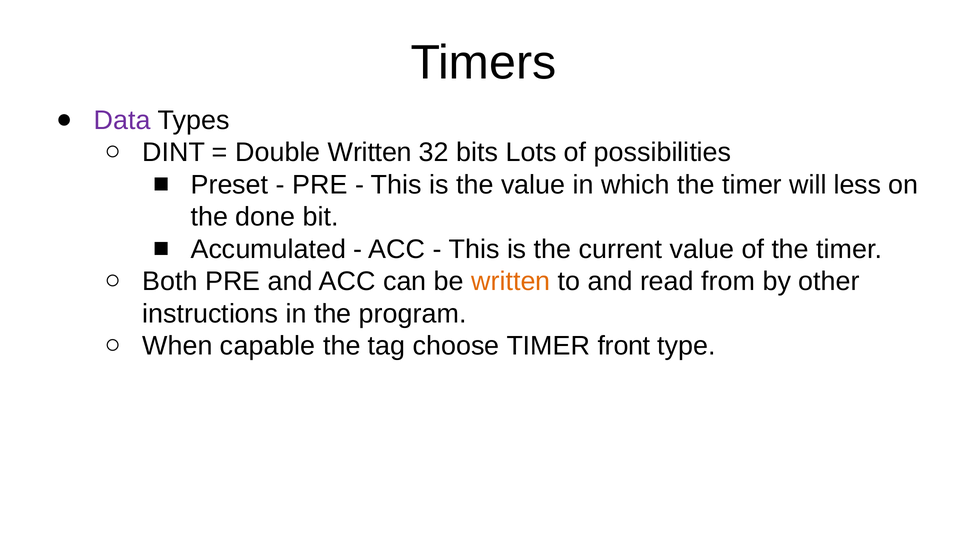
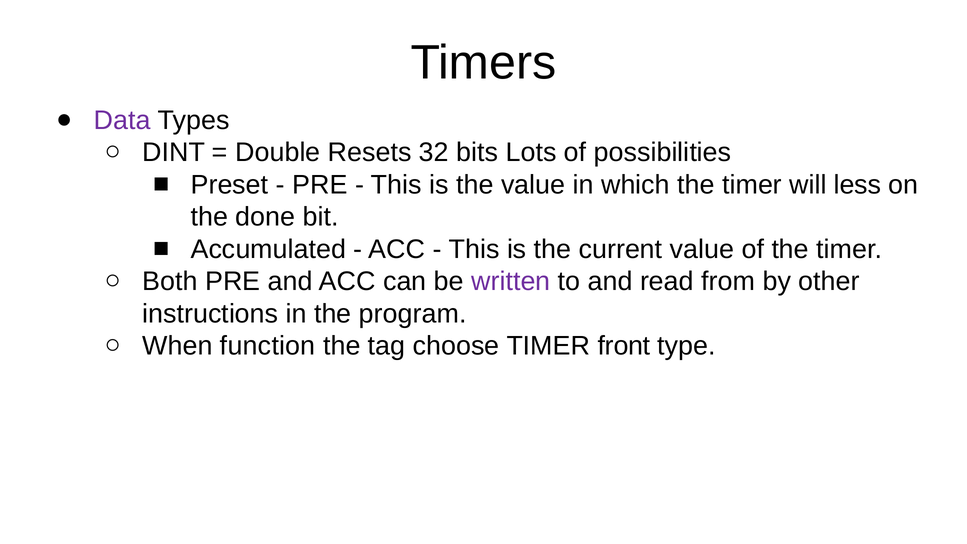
Double Written: Written -> Resets
written at (511, 281) colour: orange -> purple
capable: capable -> function
